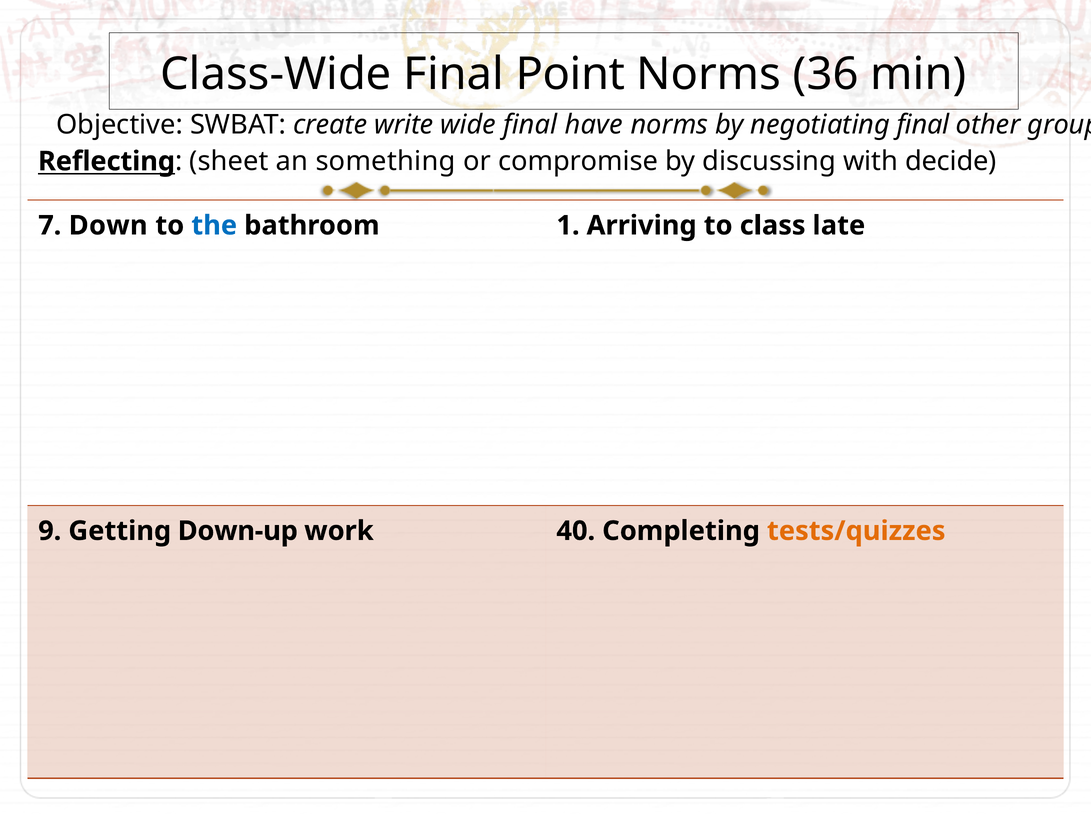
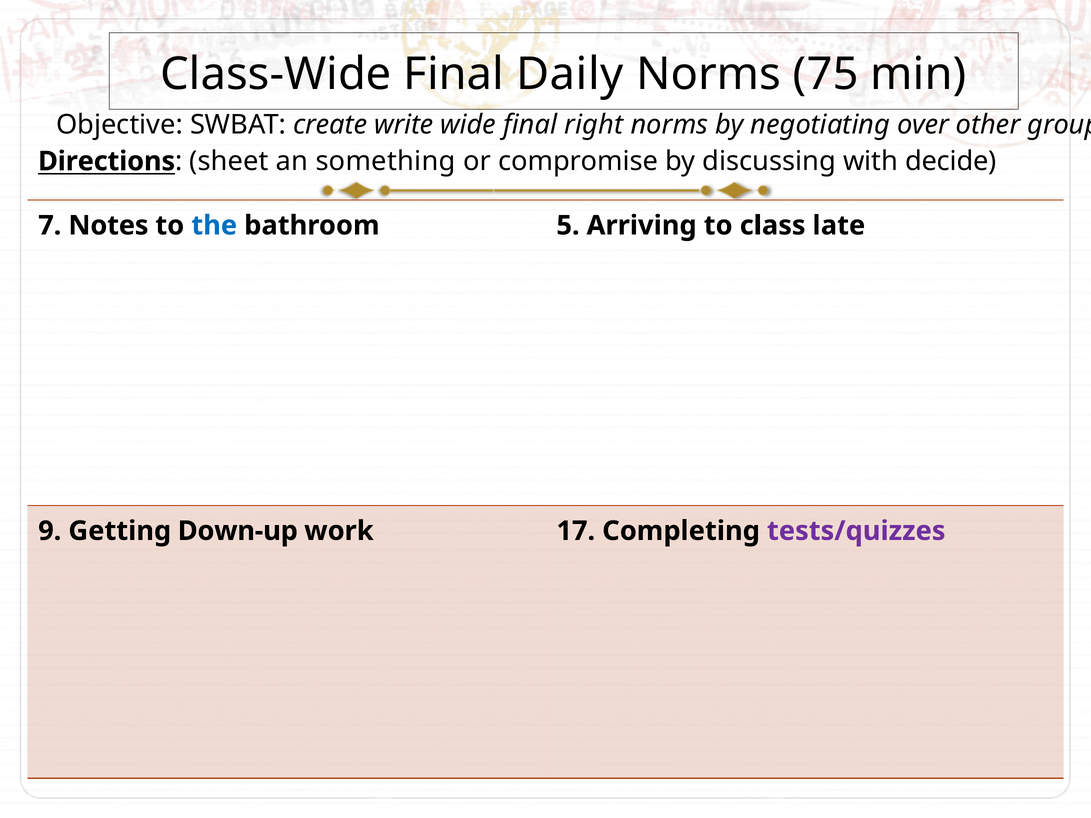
Point: Point -> Daily
36: 36 -> 75
have: have -> right
negotiating final: final -> over
Reflecting: Reflecting -> Directions
Down: Down -> Notes
1: 1 -> 5
40: 40 -> 17
tests/quizzes colour: orange -> purple
